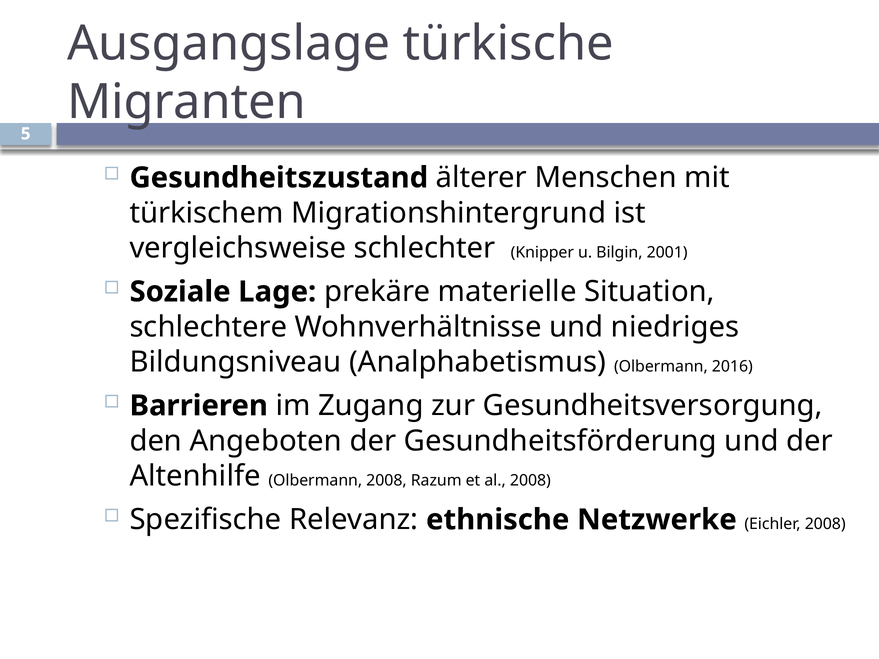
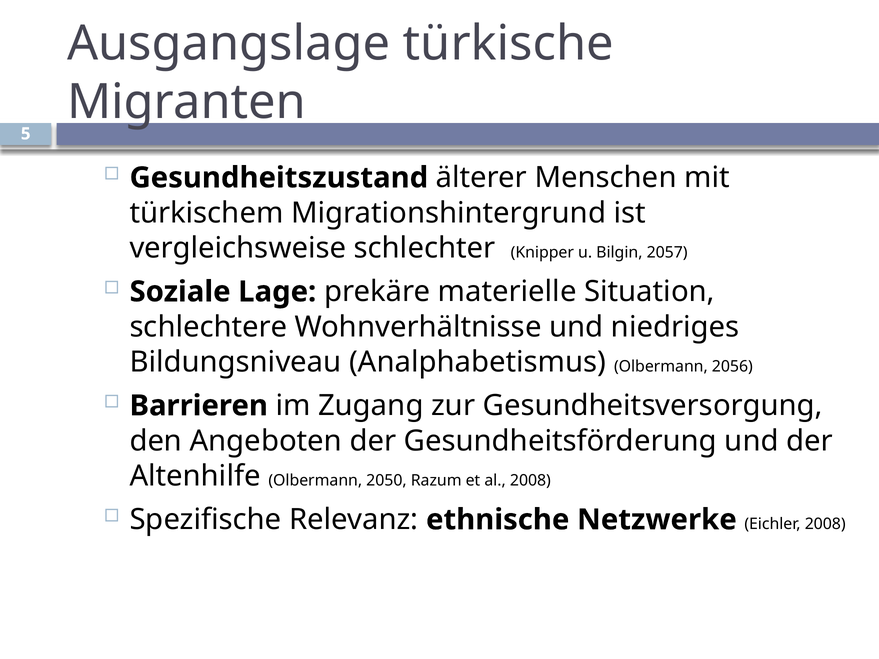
2001: 2001 -> 2057
2016: 2016 -> 2056
Olbermann 2008: 2008 -> 2050
